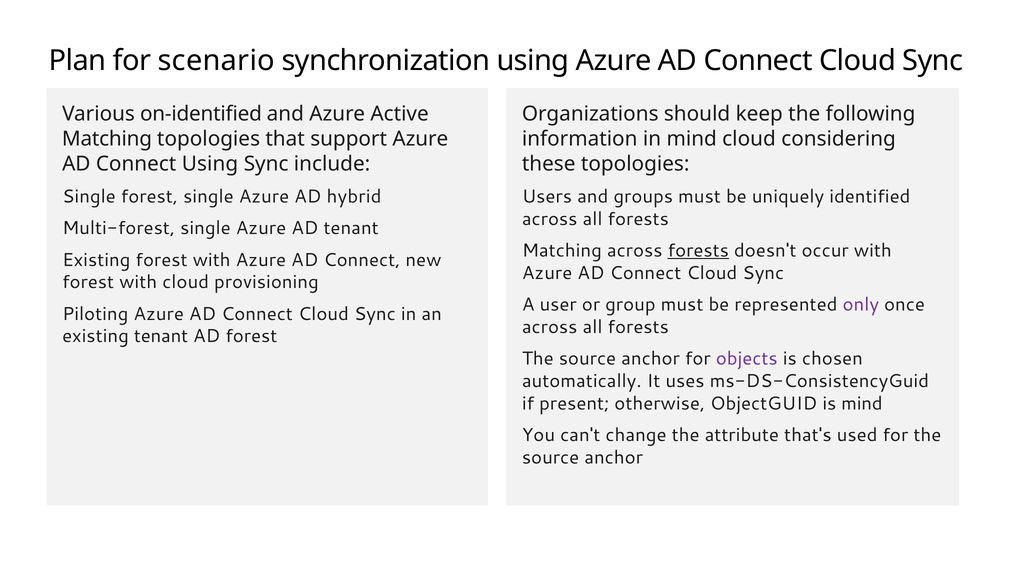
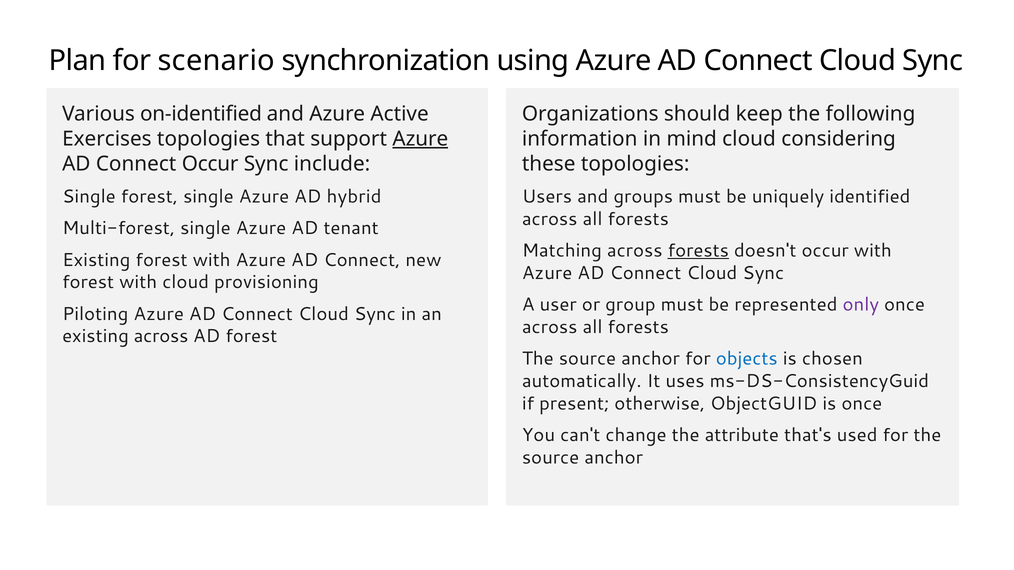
Matching at (107, 139): Matching -> Exercises
Azure at (420, 139) underline: none -> present
Connect Using: Using -> Occur
existing tenant: tenant -> across
objects colour: purple -> blue
is mind: mind -> once
